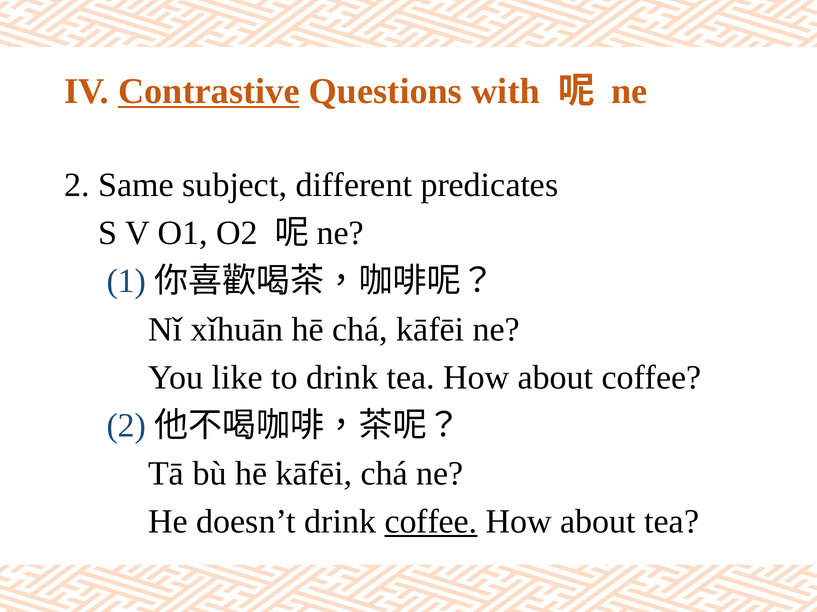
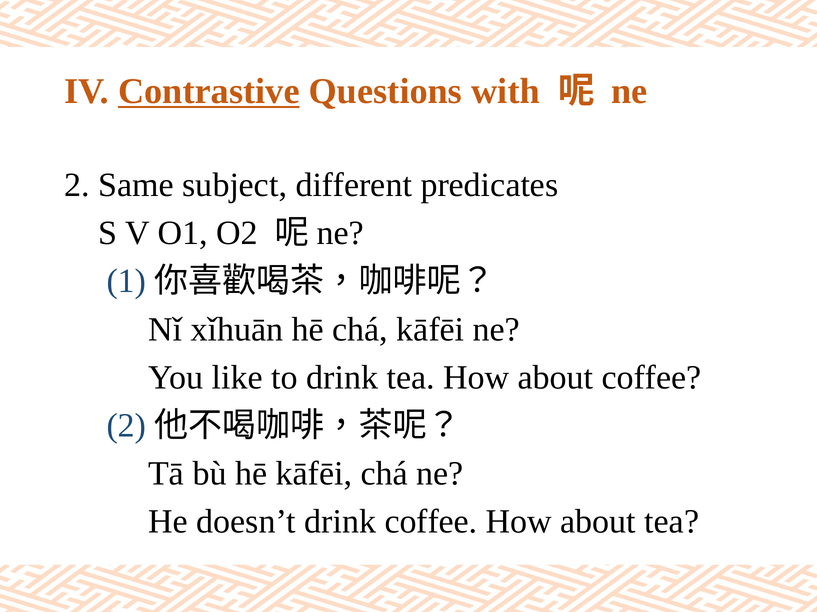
coffee at (431, 522) underline: present -> none
